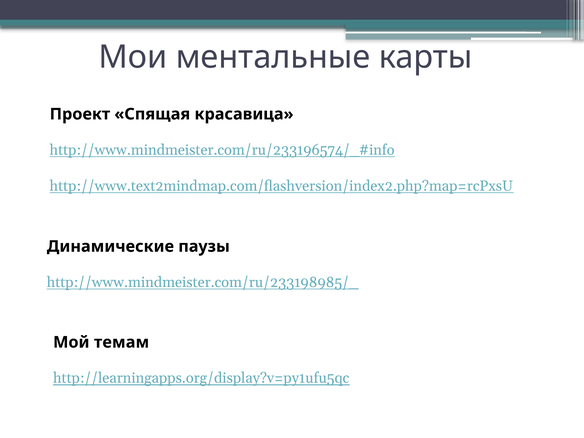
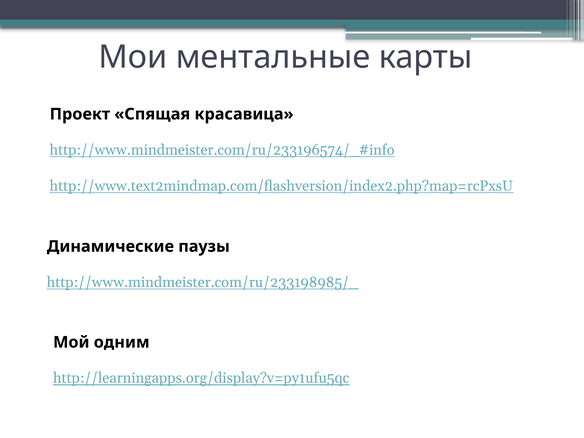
темам: темам -> одним
